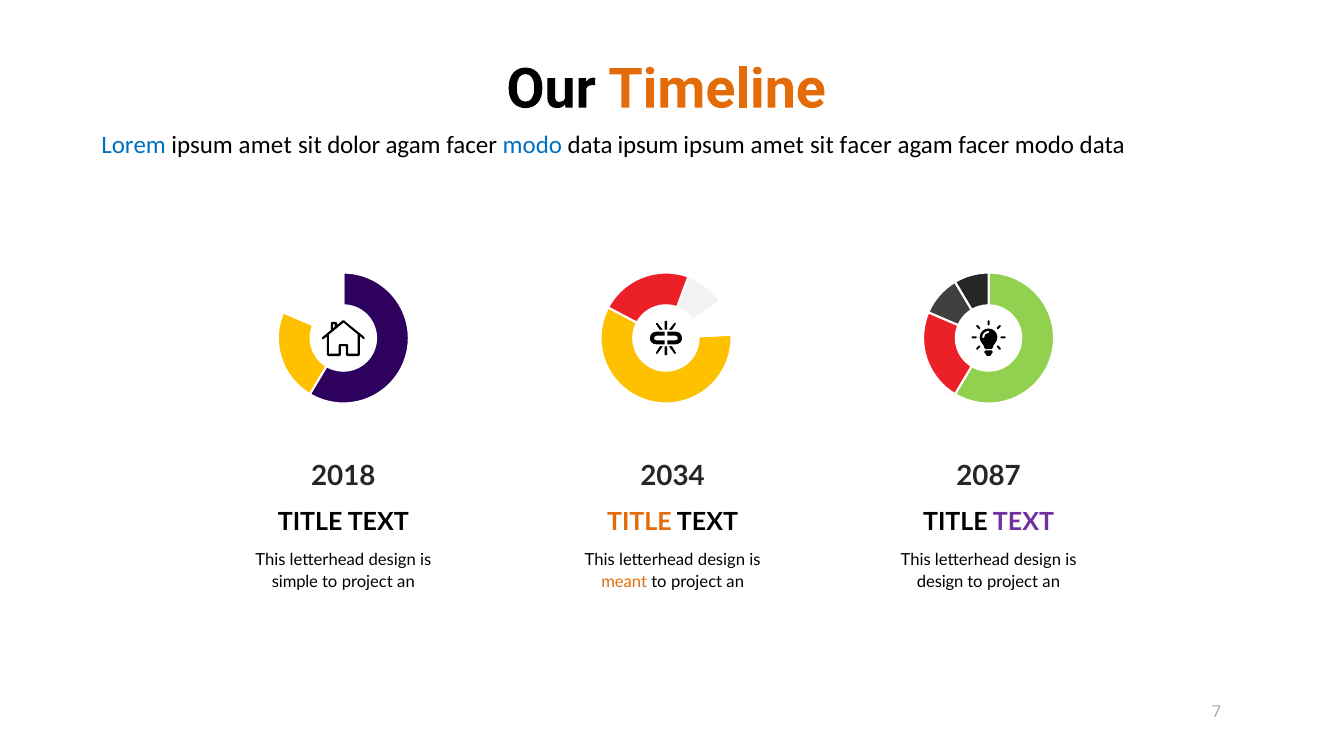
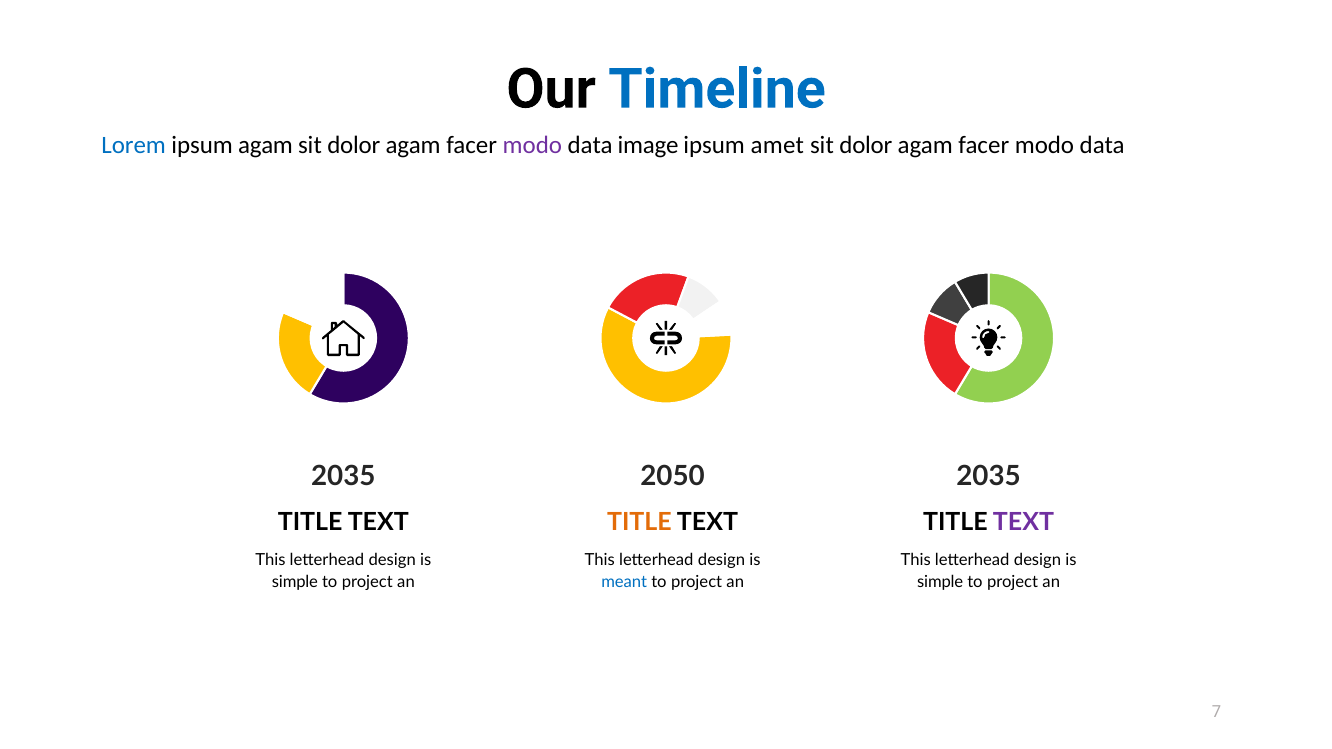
Timeline colour: orange -> blue
amet at (265, 146): amet -> agam
modo at (532, 146) colour: blue -> purple
data ipsum: ipsum -> image
facer at (866, 146): facer -> dolor
2018 at (343, 476): 2018 -> 2035
2034: 2034 -> 2050
2087 at (989, 476): 2087 -> 2035
meant colour: orange -> blue
design at (940, 582): design -> simple
